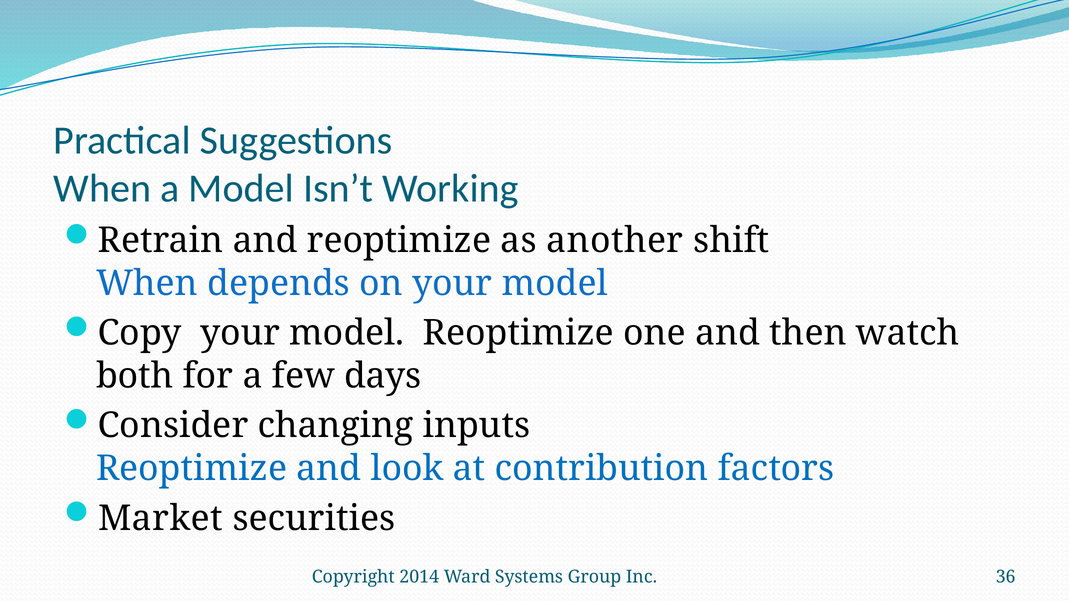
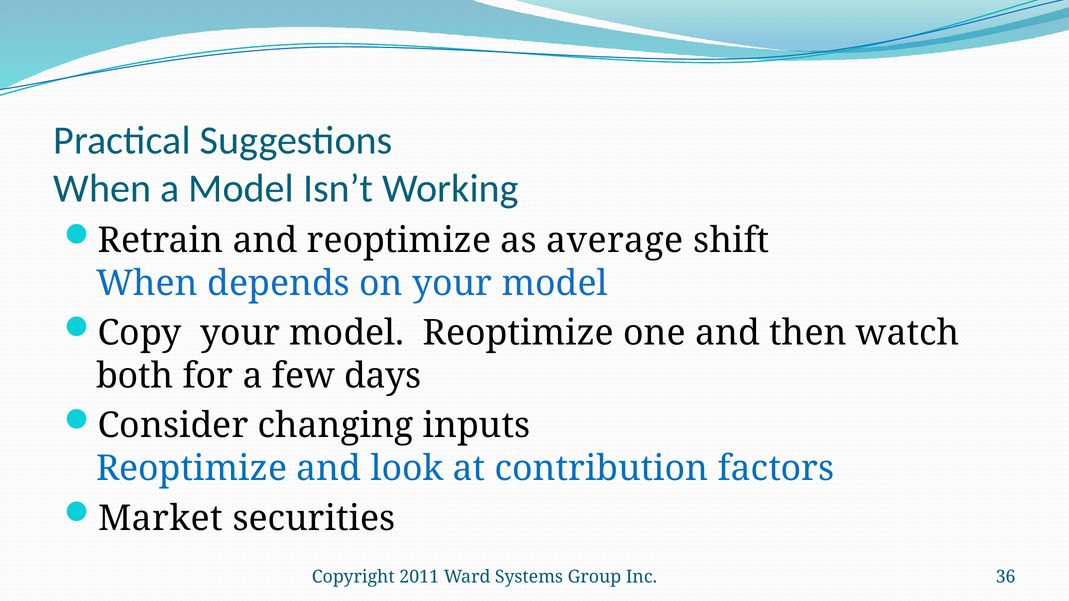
another: another -> average
2014: 2014 -> 2011
